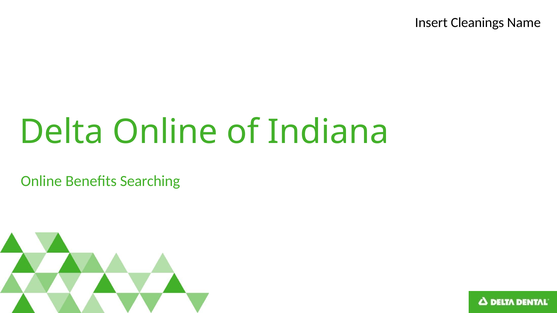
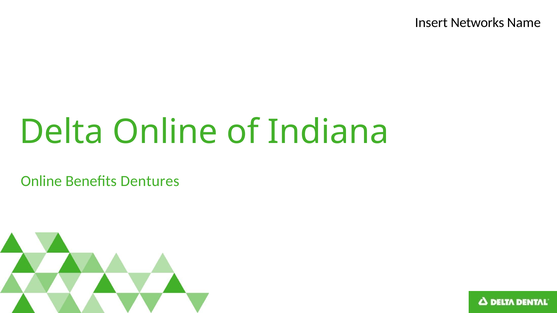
Cleanings: Cleanings -> Networks
Searching: Searching -> Dentures
